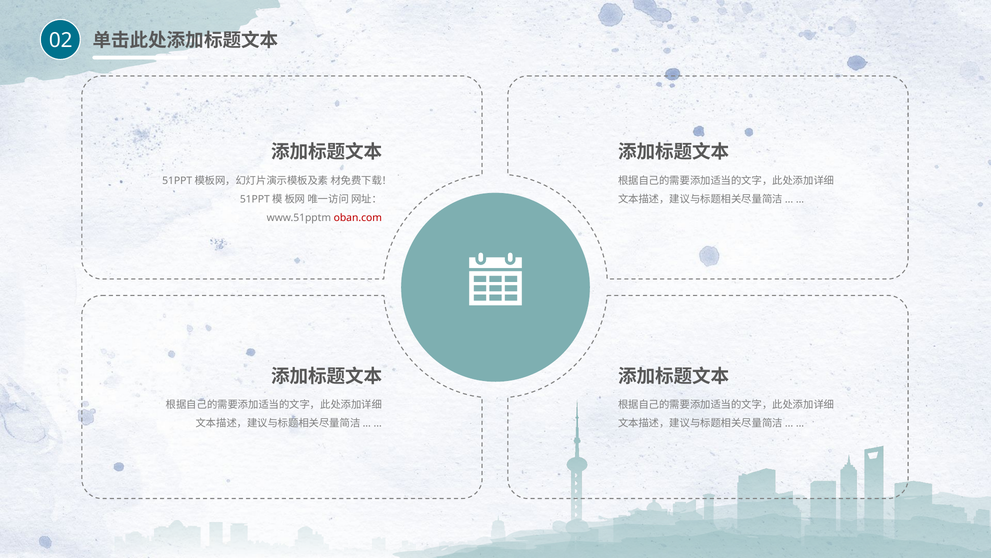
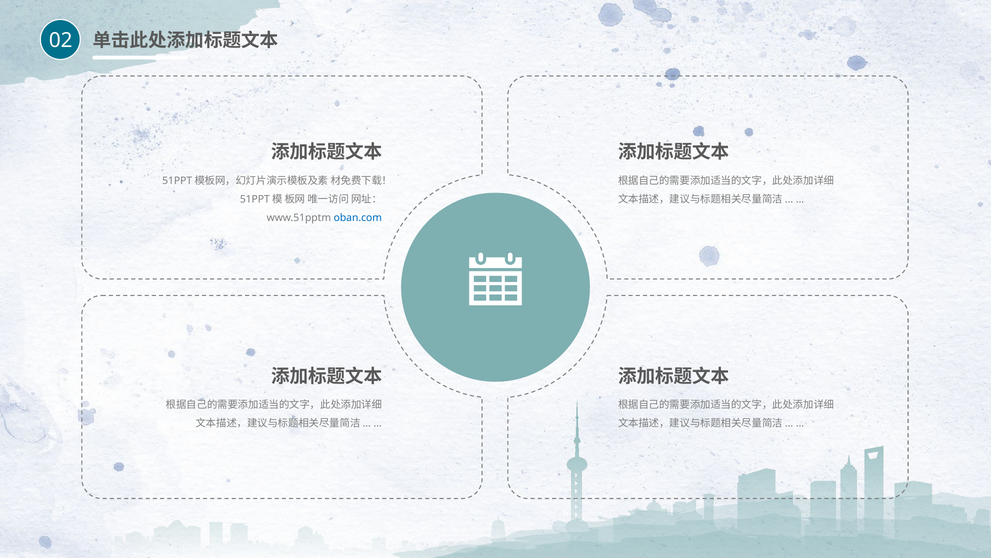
oban.com colour: red -> blue
